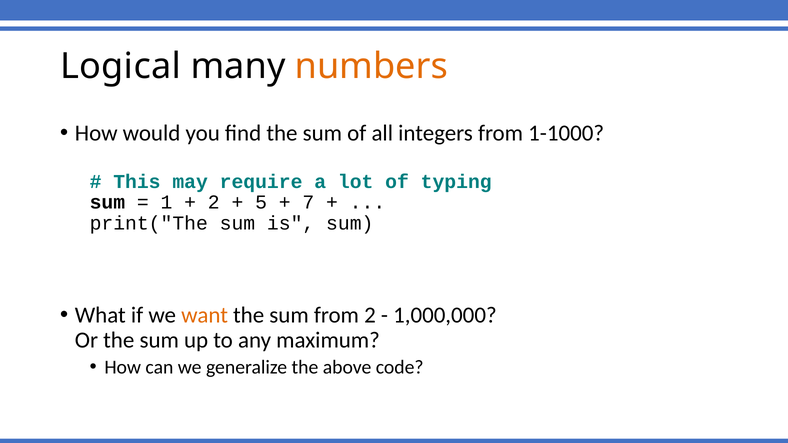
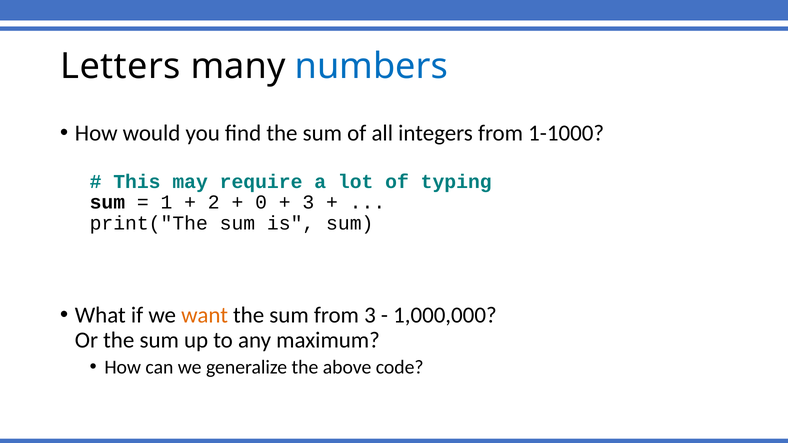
Logical: Logical -> Letters
numbers colour: orange -> blue
5: 5 -> 0
7 at (308, 203): 7 -> 3
from 2: 2 -> 3
